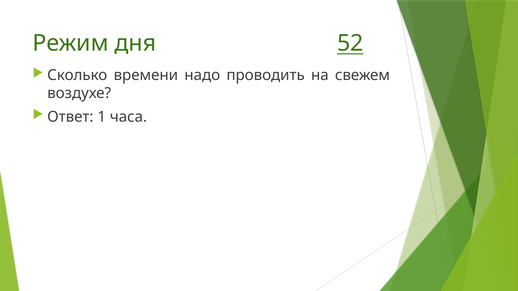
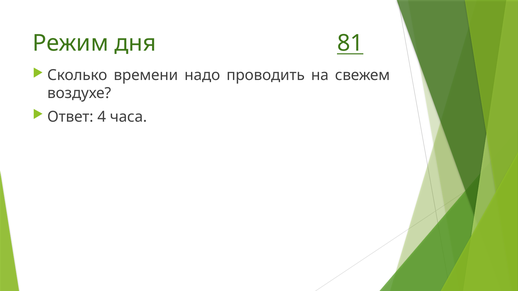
52: 52 -> 81
1: 1 -> 4
